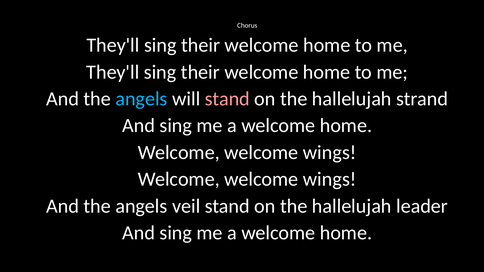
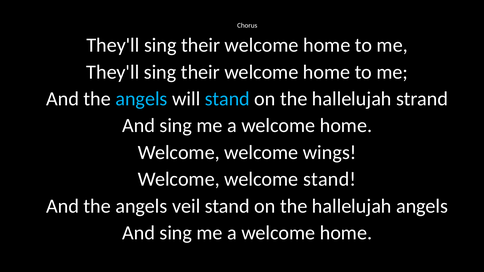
stand at (227, 99) colour: pink -> light blue
wings at (330, 179): wings -> stand
hallelujah leader: leader -> angels
